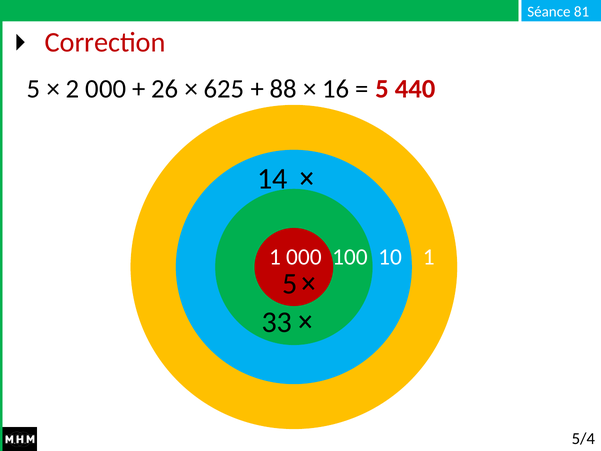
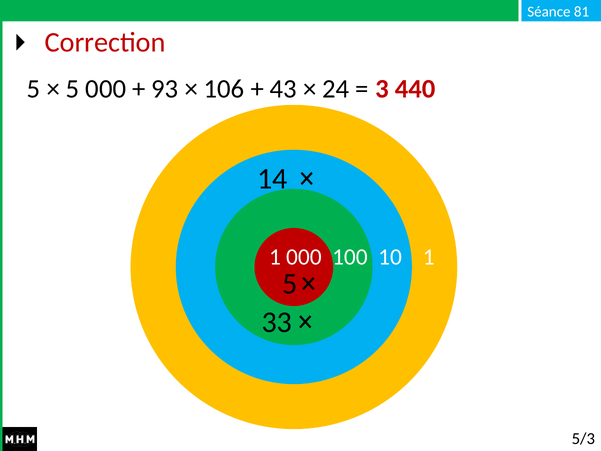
2 at (73, 89): 2 -> 5
26: 26 -> 93
625: 625 -> 106
88: 88 -> 43
16: 16 -> 24
5 at (382, 89): 5 -> 3
5/4: 5/4 -> 5/3
